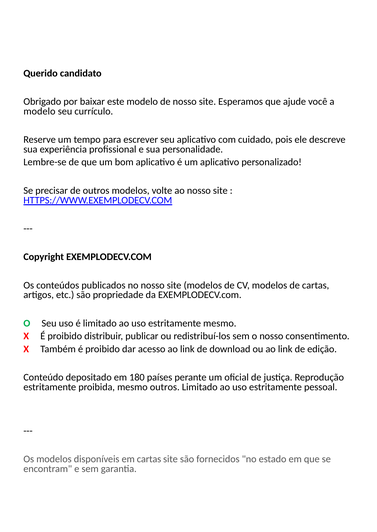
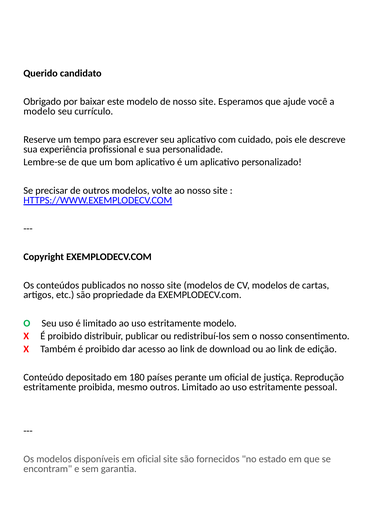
estritamente mesmo: mesmo -> modelo
em cartas: cartas -> oficial
